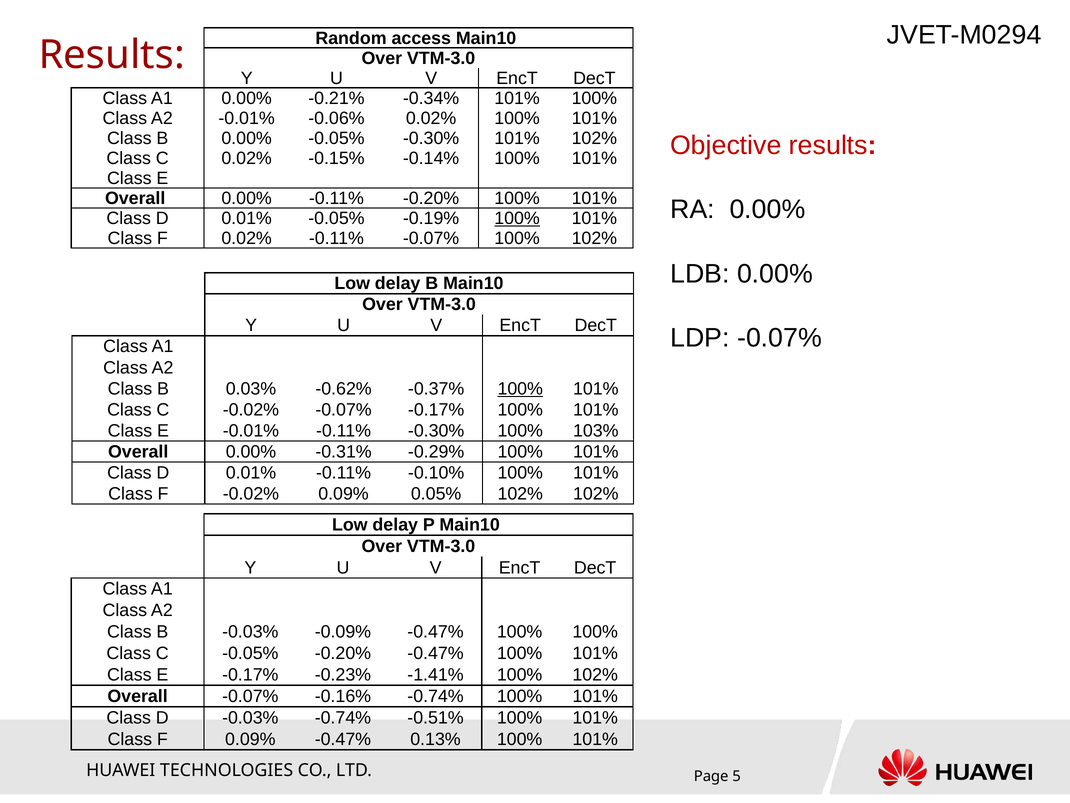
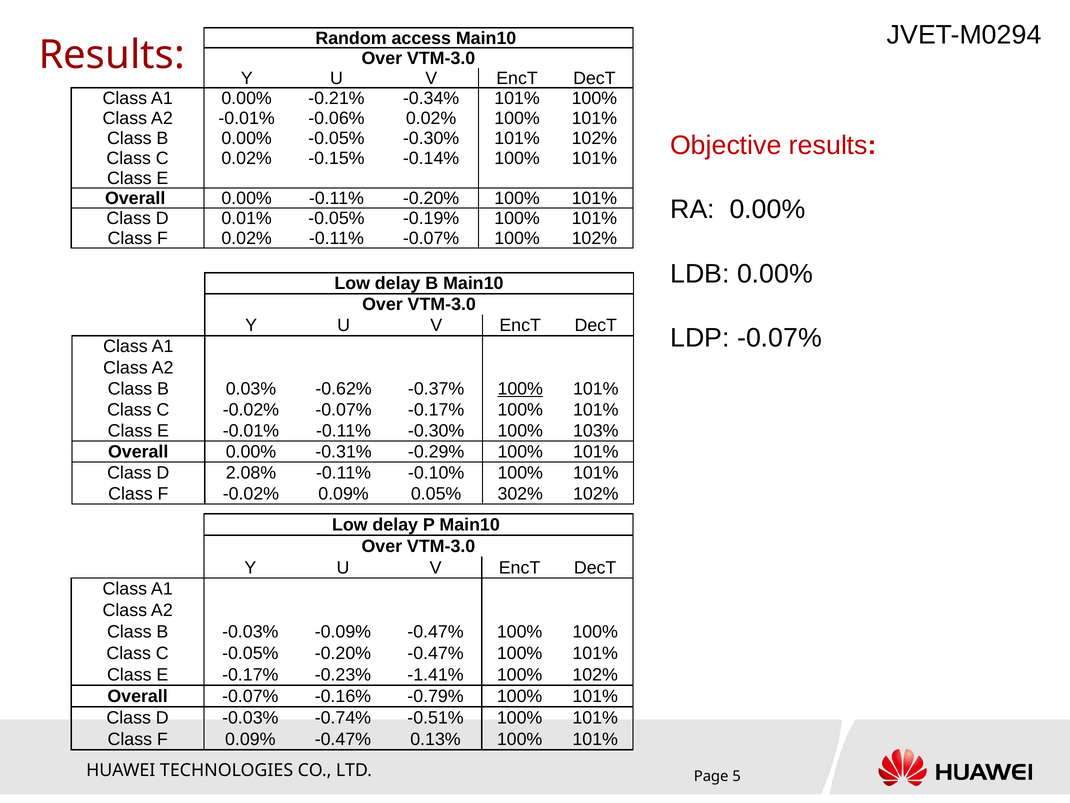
100% at (517, 218) underline: present -> none
0.01% at (251, 473): 0.01% -> 2.08%
0.05% 102%: 102% -> 302%
-0.16% -0.74%: -0.74% -> -0.79%
